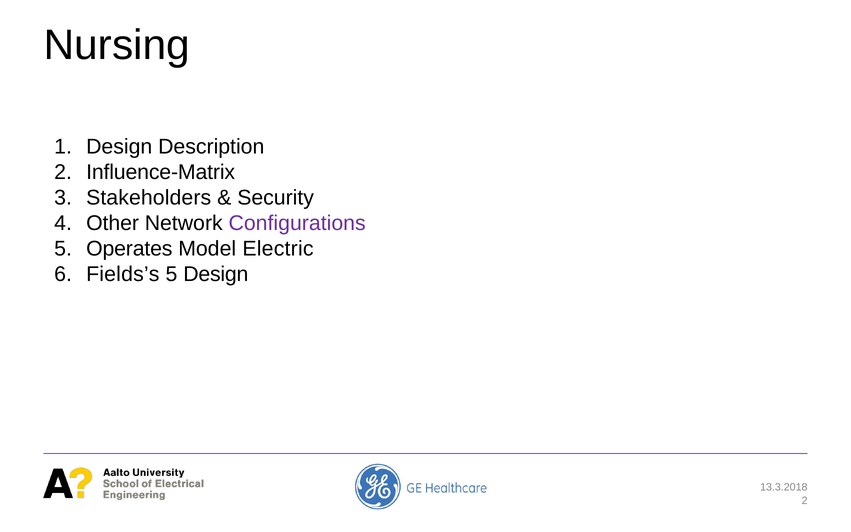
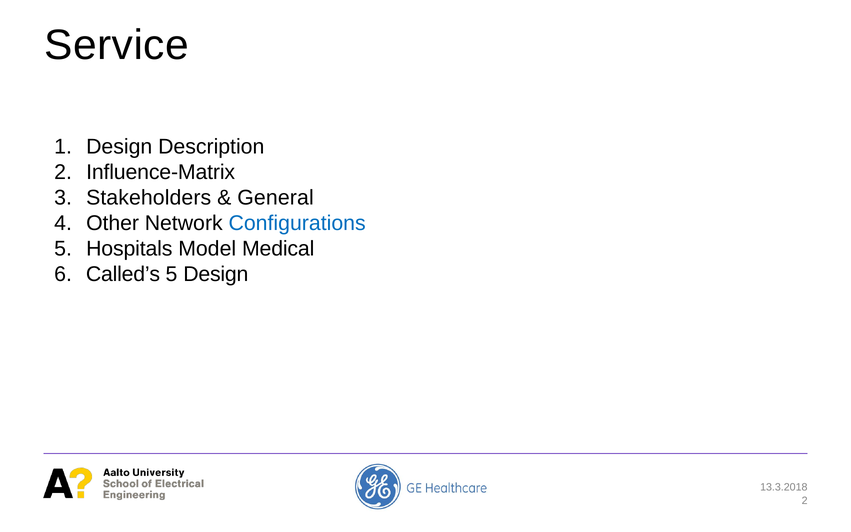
Nursing: Nursing -> Service
Security: Security -> General
Configurations colour: purple -> blue
Operates: Operates -> Hospitals
Electric: Electric -> Medical
Fields’s: Fields’s -> Called’s
